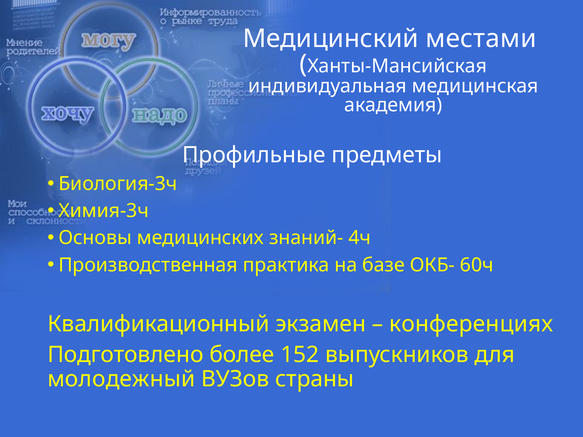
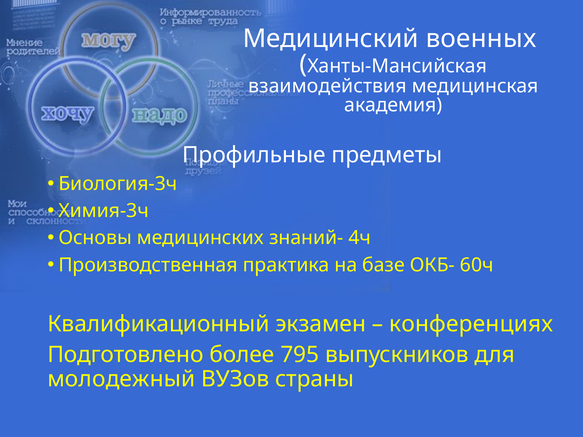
местами: местами -> военных
индивидуальная: индивидуальная -> взаимодействия
152: 152 -> 795
